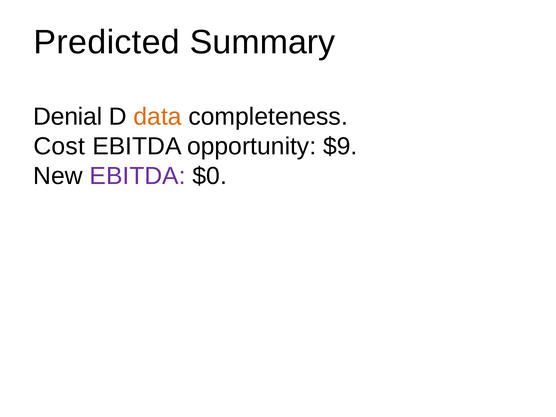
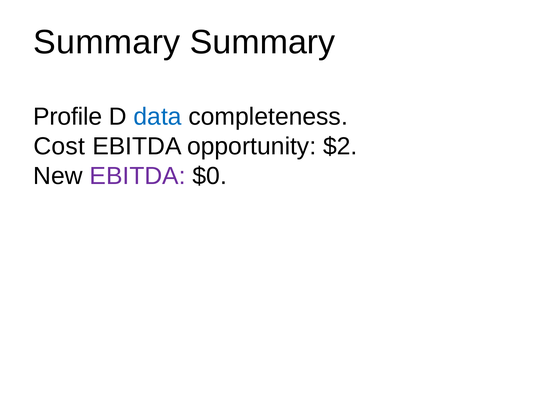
Predicted at (107, 42): Predicted -> Summary
Denial: Denial -> Profile
data colour: orange -> blue
$9: $9 -> $2
